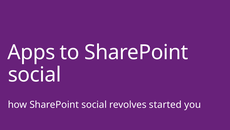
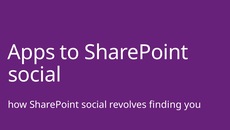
started: started -> finding
